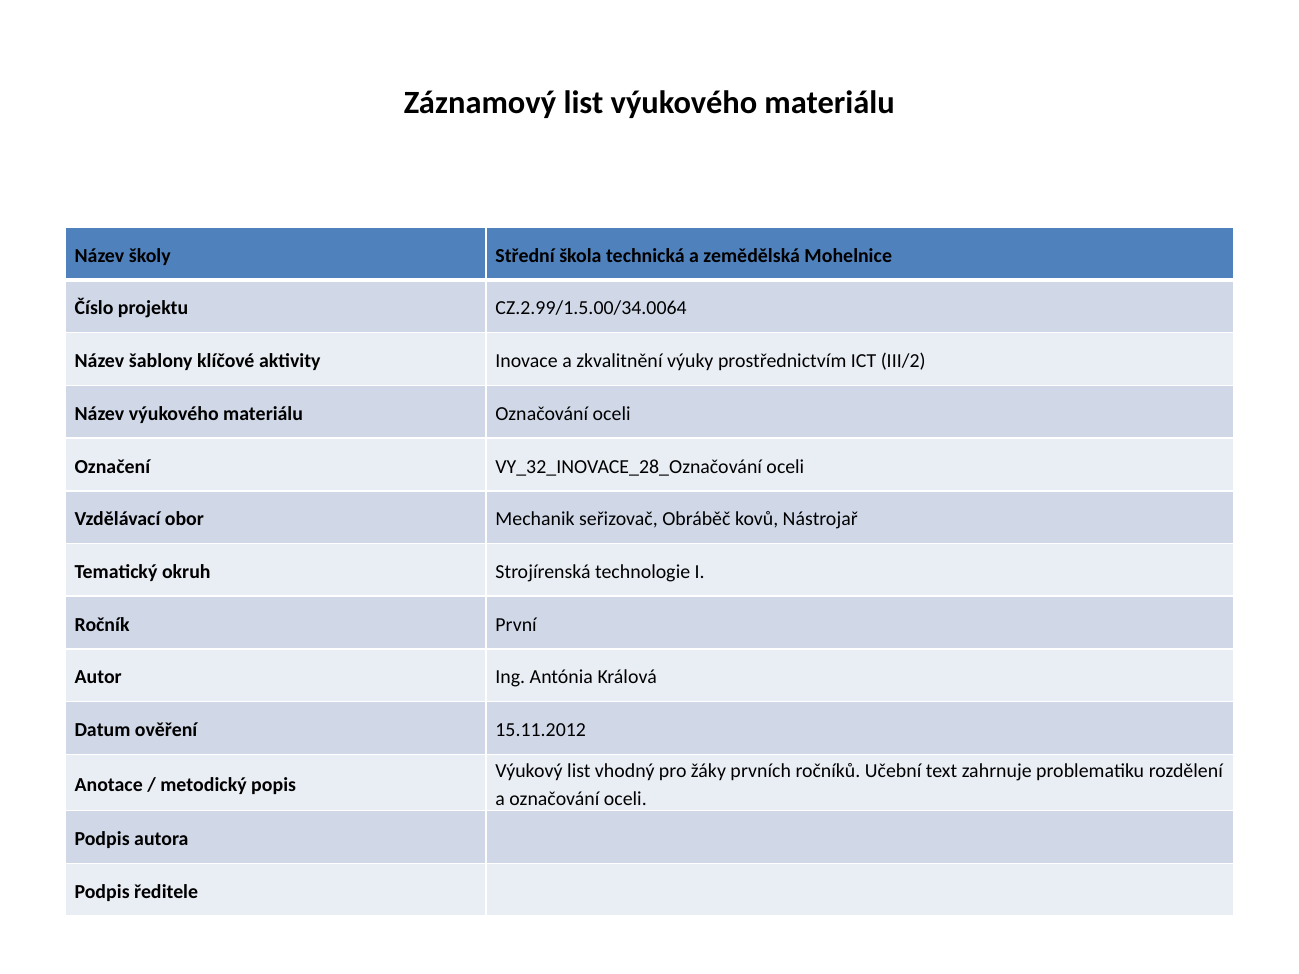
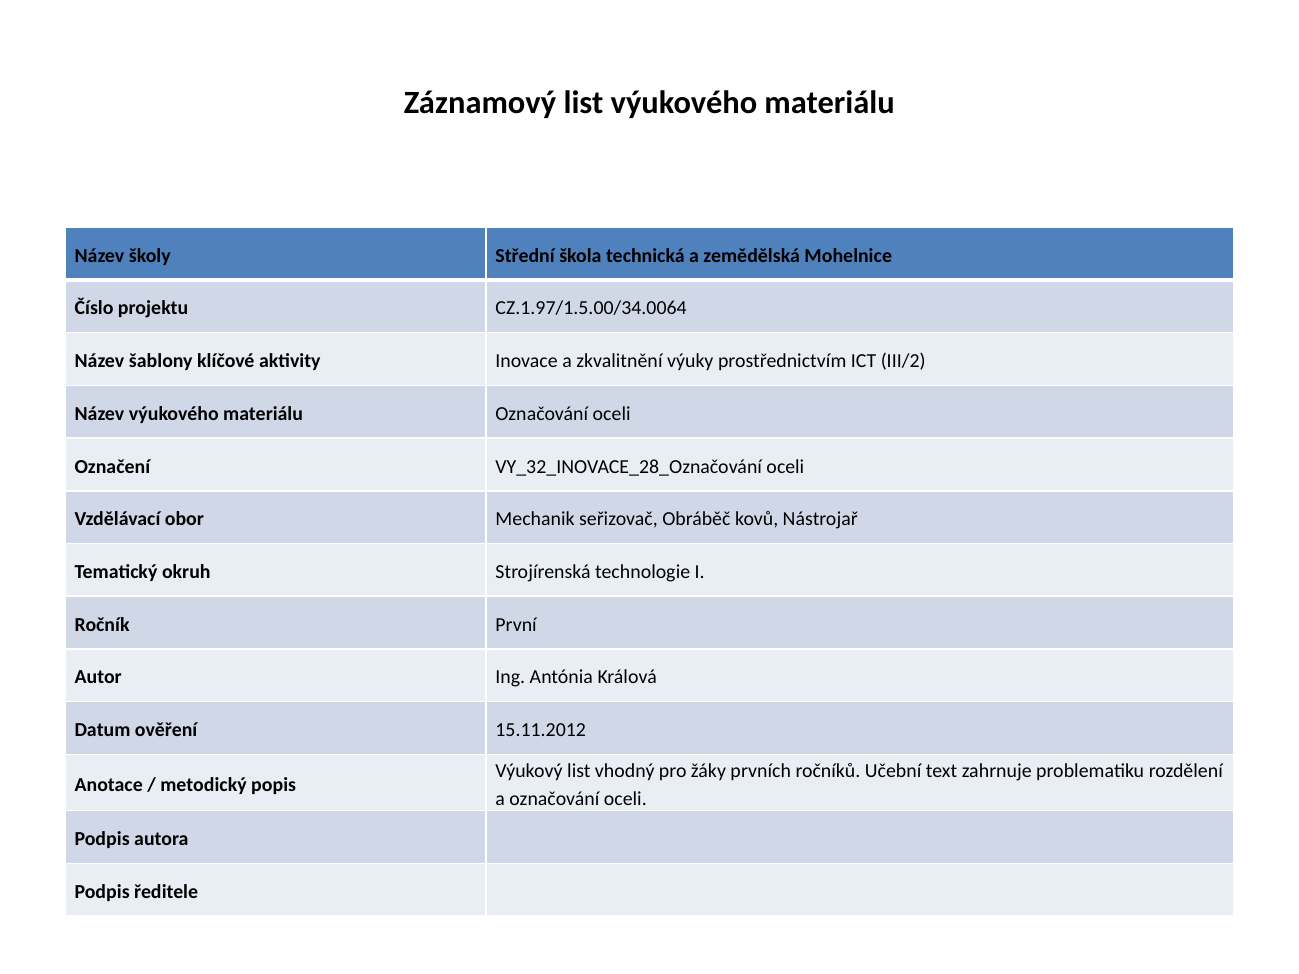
CZ.2.99/1.5.00/34.0064: CZ.2.99/1.5.00/34.0064 -> CZ.1.97/1.5.00/34.0064
